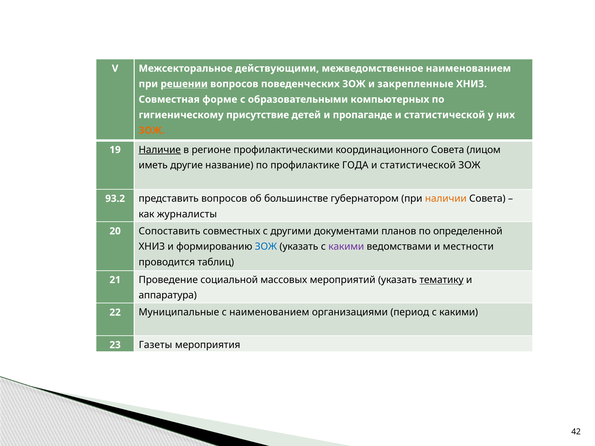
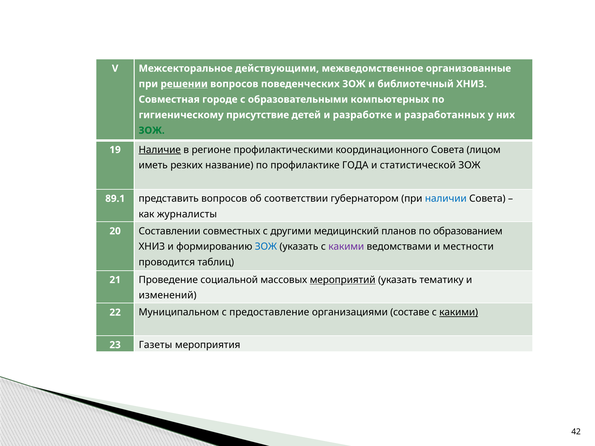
межведомственное наименованием: наименованием -> организованные
закрепленные: закрепленные -> библиотечный
форме: форме -> городе
пропаганде: пропаганде -> разработке
статистической at (445, 115): статистической -> разработанных
ЗОЖ at (152, 131) colour: orange -> green
другие: другие -> резких
93.2: 93.2 -> 89.1
большинстве: большинстве -> соответствии
наличии colour: orange -> blue
Сопоставить: Сопоставить -> Составлении
документами: документами -> медицинский
определенной: определенной -> образованием
мероприятий underline: none -> present
тематику underline: present -> none
аппаратура: аппаратура -> изменений
Муниципальные: Муниципальные -> Муниципальном
с наименованием: наименованием -> предоставление
период: период -> составе
какими at (459, 313) underline: none -> present
